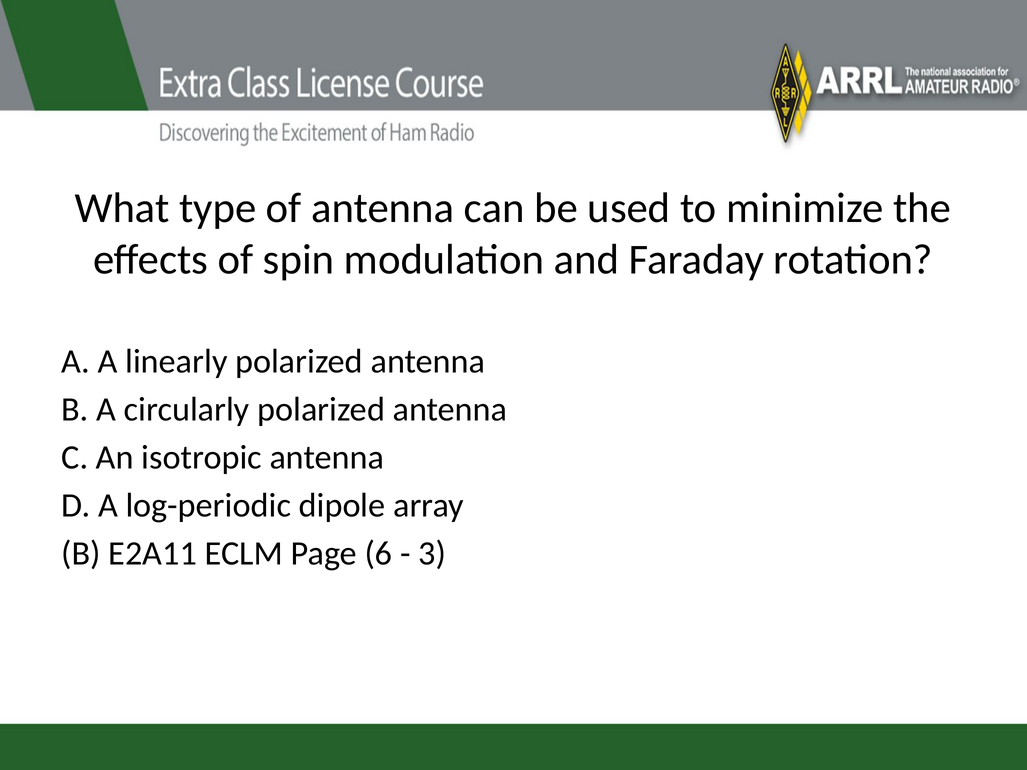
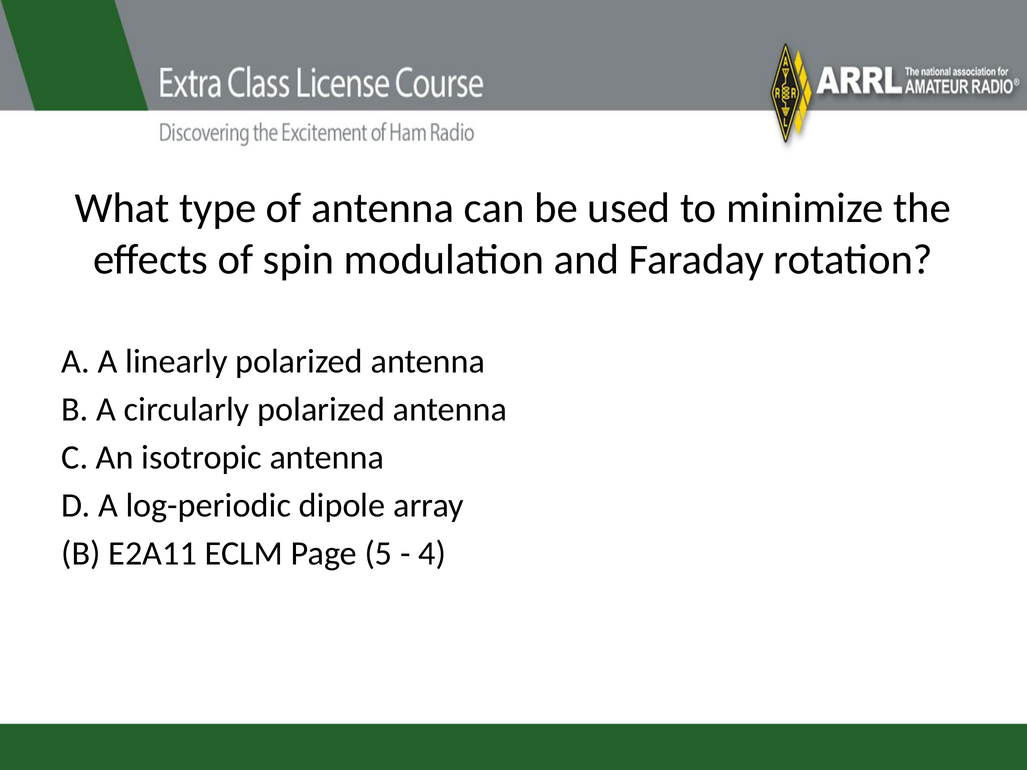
6: 6 -> 5
3: 3 -> 4
